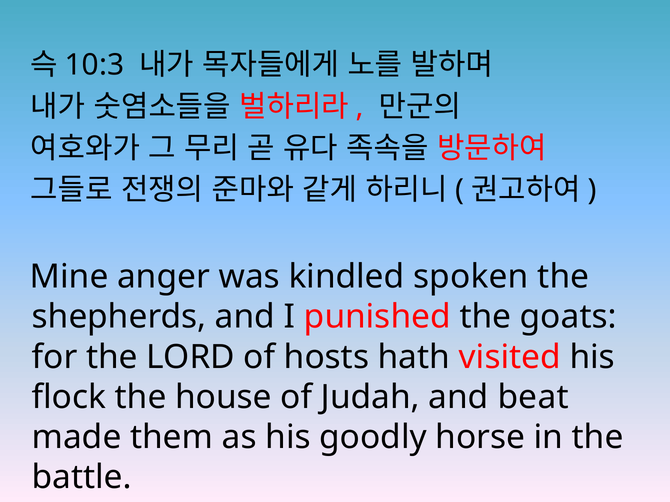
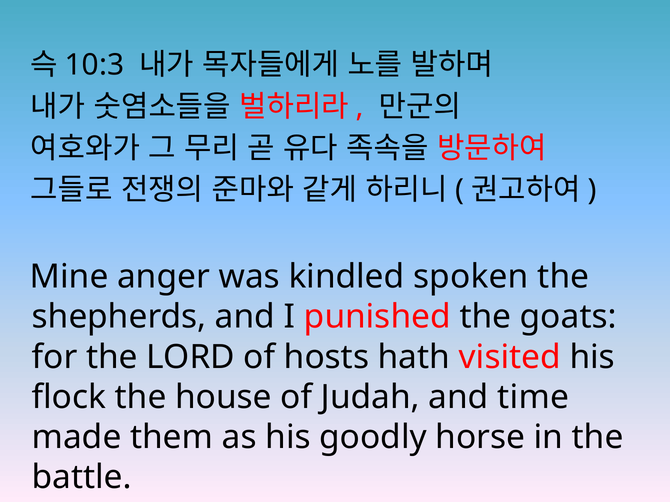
beat: beat -> time
